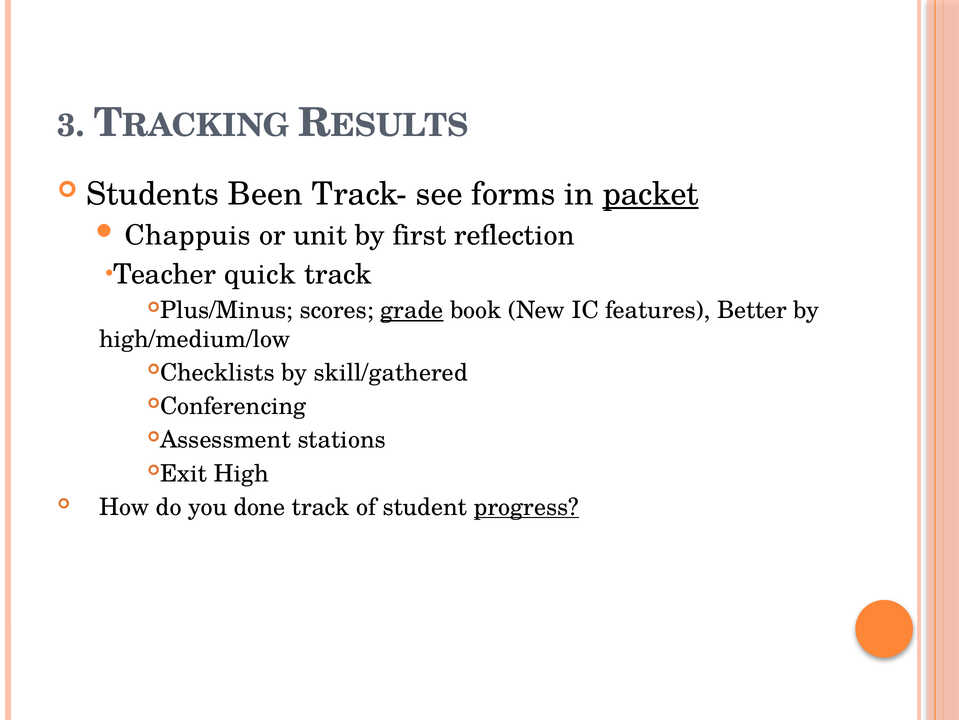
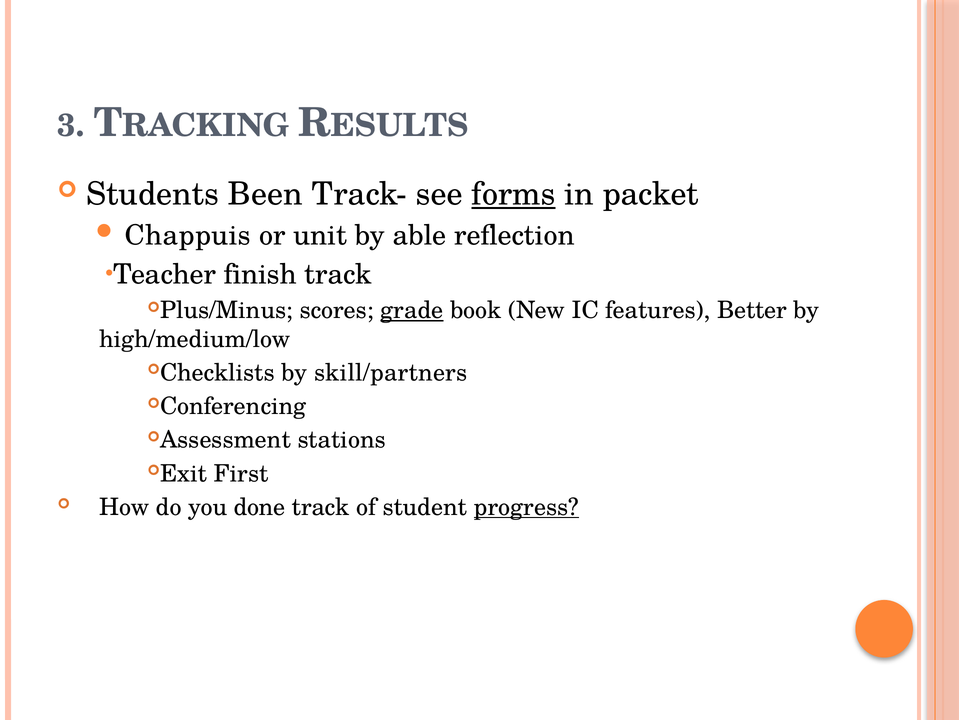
forms underline: none -> present
packet underline: present -> none
first: first -> able
quick: quick -> finish
skill/gathered: skill/gathered -> skill/partners
High: High -> First
